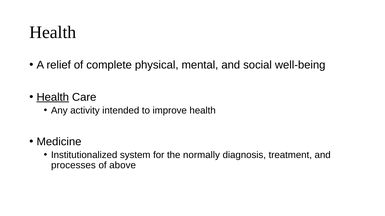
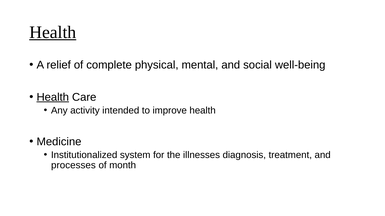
Health at (53, 32) underline: none -> present
normally: normally -> illnesses
above: above -> month
